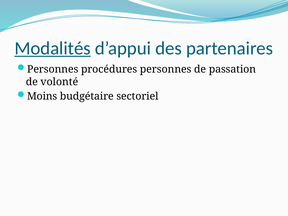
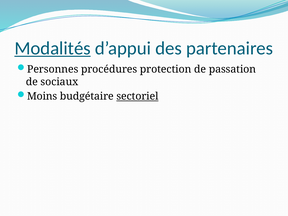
procédures personnes: personnes -> protection
volonté: volonté -> sociaux
sectoriel underline: none -> present
